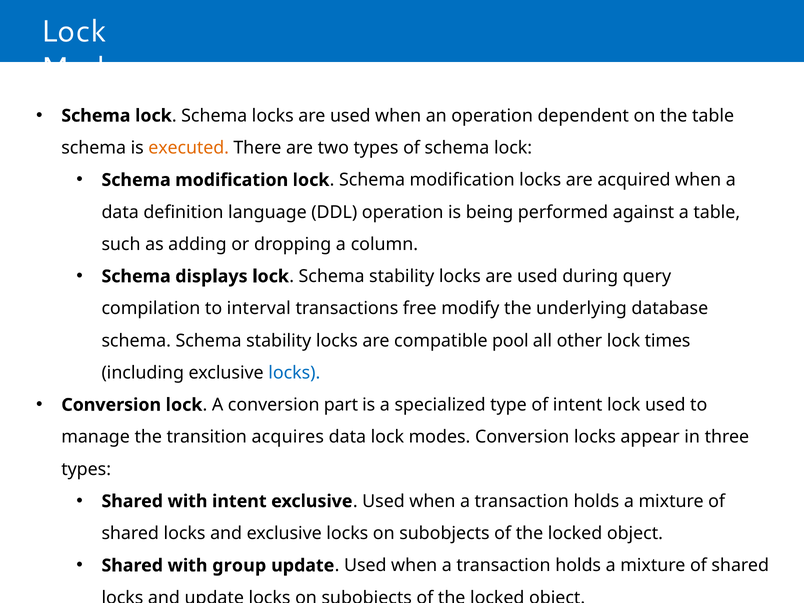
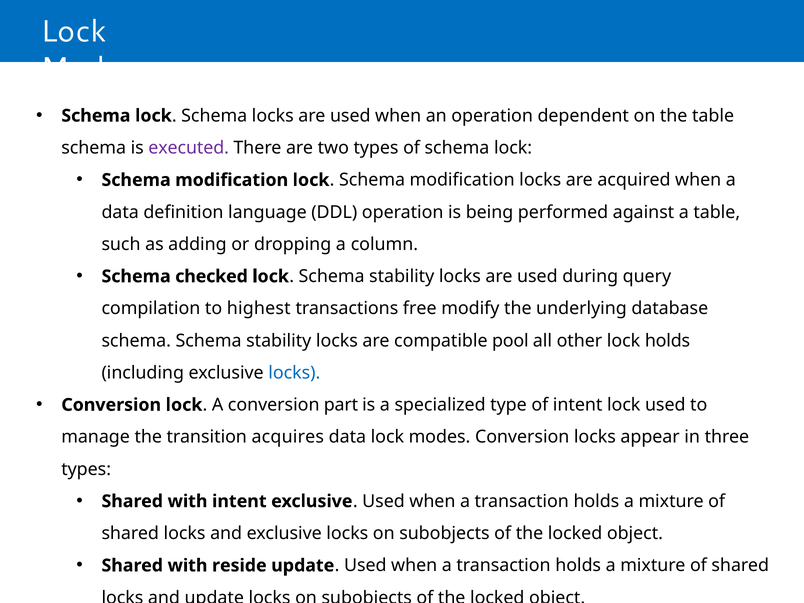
executed colour: orange -> purple
displays: displays -> checked
interval: interval -> highest
lock times: times -> holds
group: group -> reside
